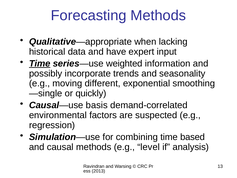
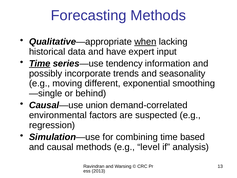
when underline: none -> present
weighted: weighted -> tendency
quickly: quickly -> behind
basis: basis -> union
